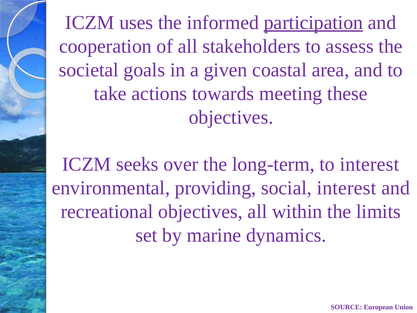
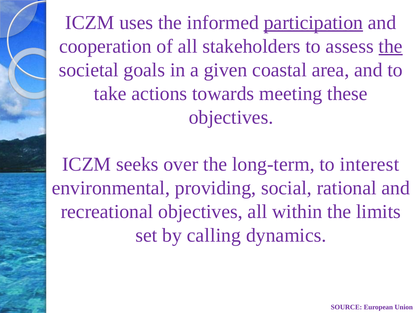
the at (391, 46) underline: none -> present
social interest: interest -> rational
marine: marine -> calling
